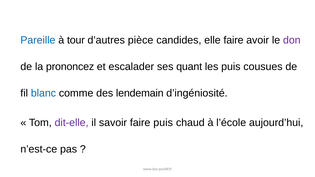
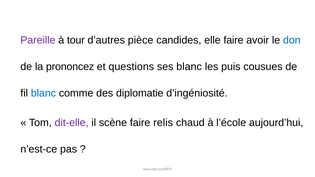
Pareille colour: blue -> purple
don colour: purple -> blue
escalader: escalader -> questions
ses quant: quant -> blanc
lendemain: lendemain -> diplomatie
savoir: savoir -> scène
faire puis: puis -> relis
